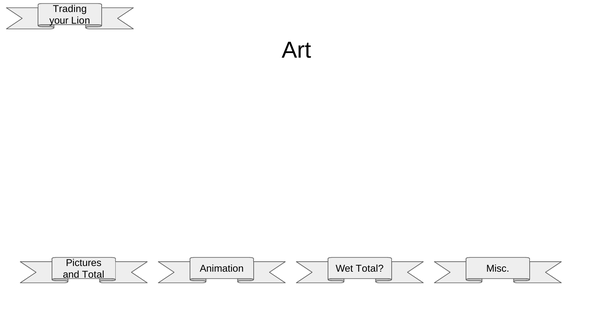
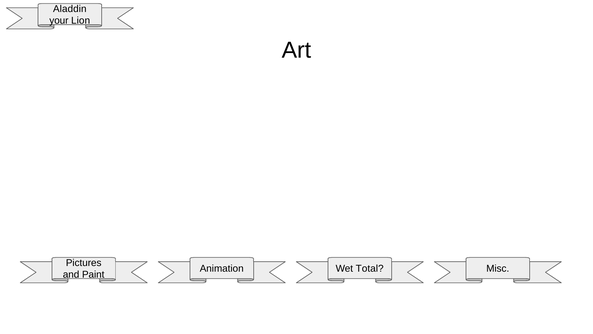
Trading: Trading -> Aladdin
and Total: Total -> Paint
